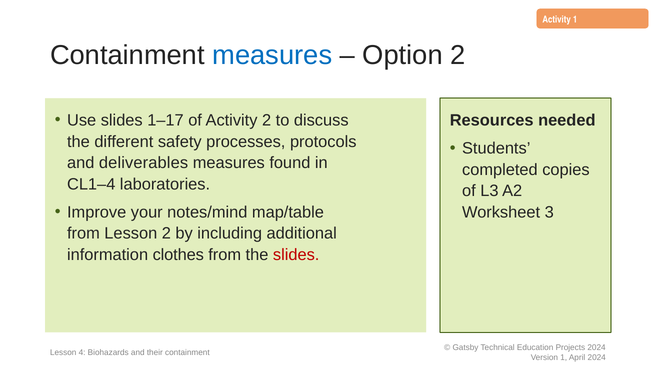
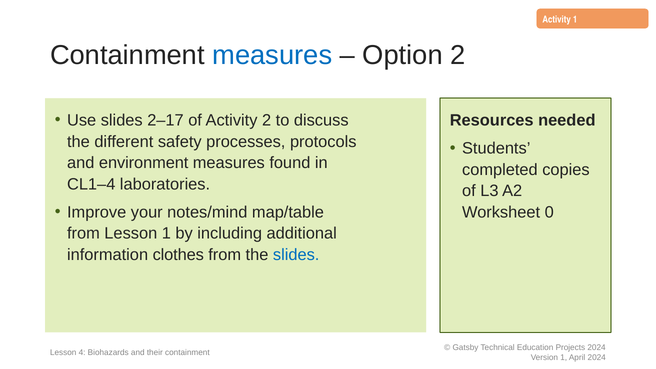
1–17: 1–17 -> 2–17
deliverables: deliverables -> environment
3: 3 -> 0
Lesson 2: 2 -> 1
slides at (296, 255) colour: red -> blue
